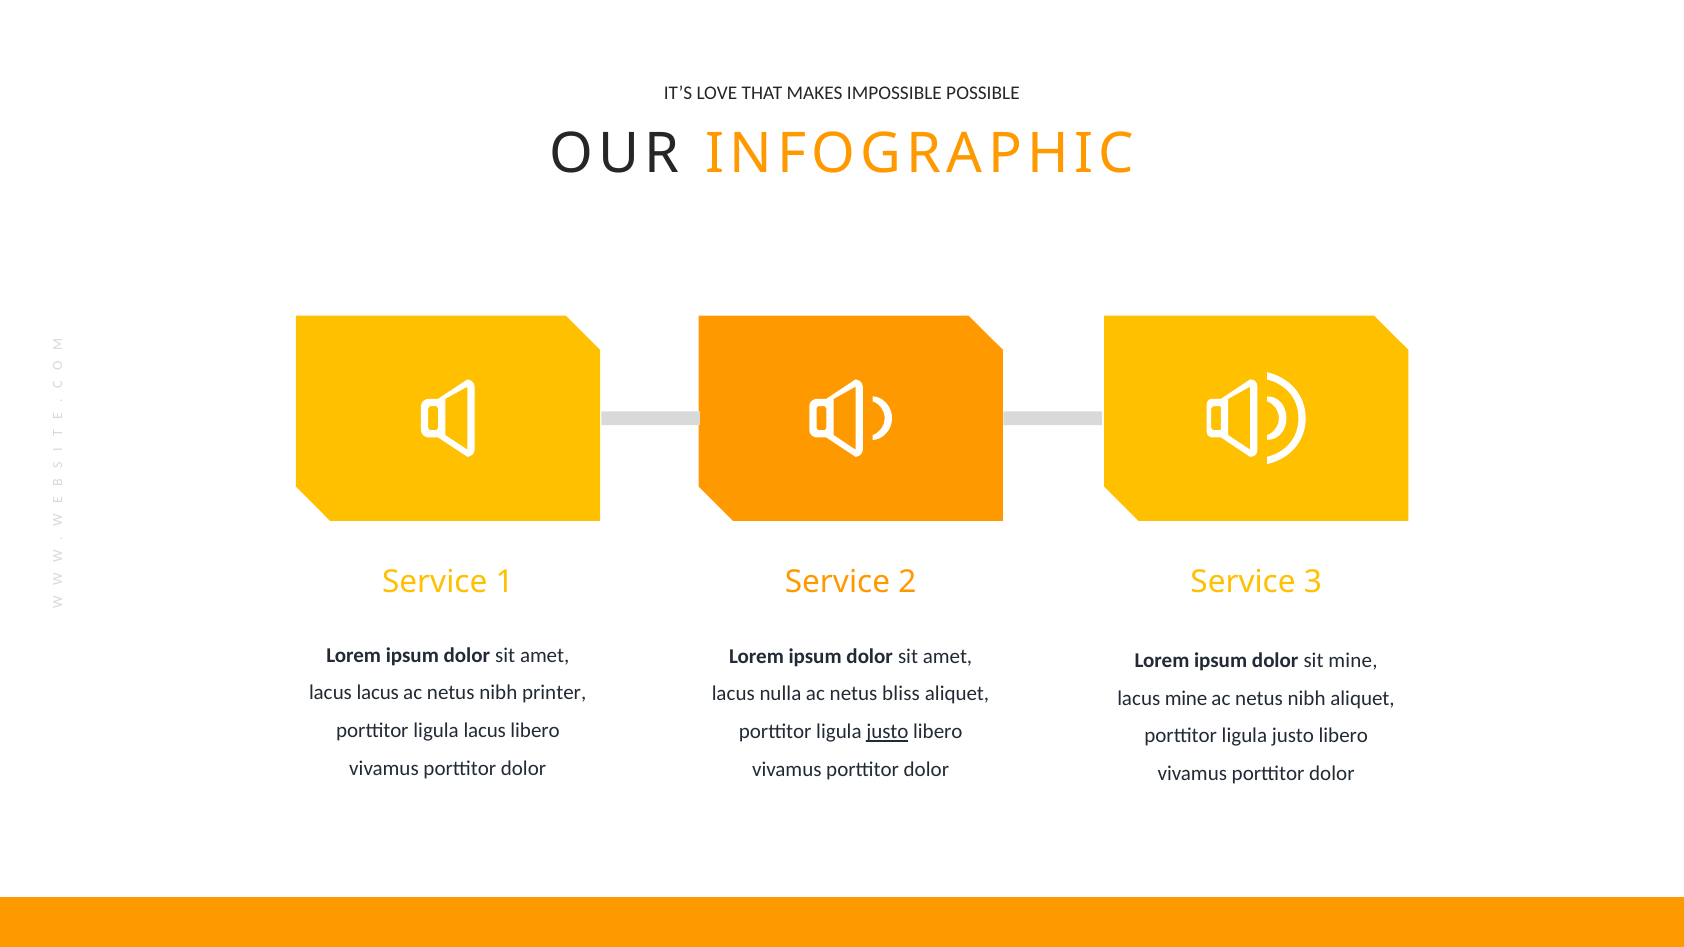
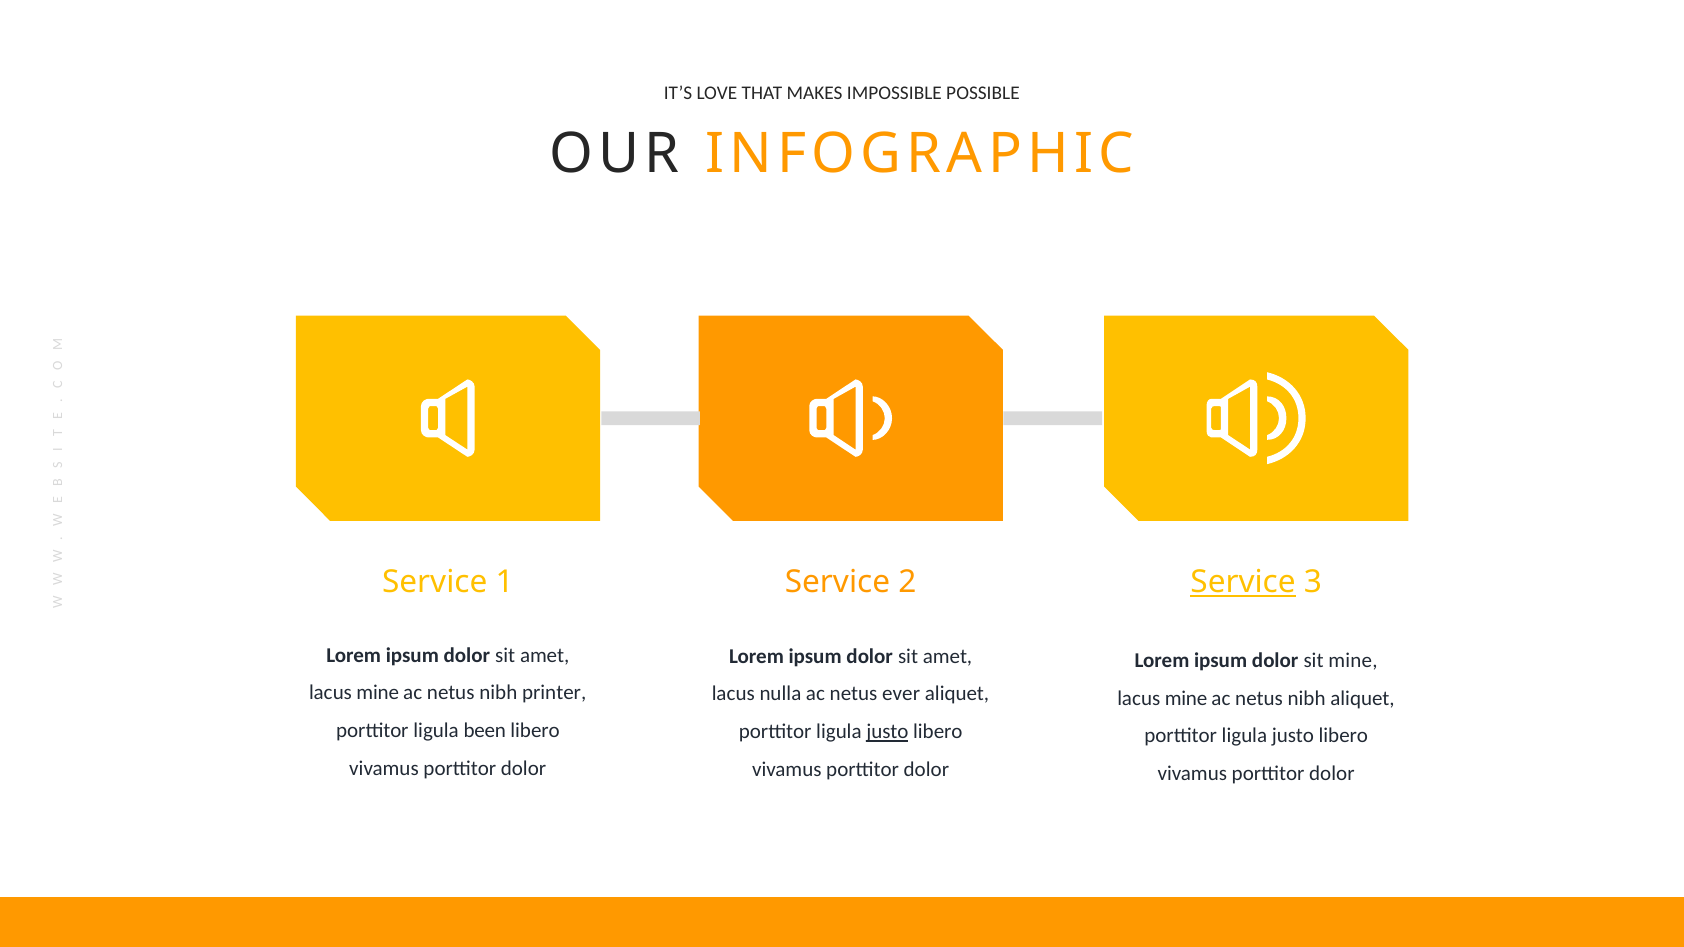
Service at (1243, 582) underline: none -> present
lacus at (378, 693): lacus -> mine
bliss: bliss -> ever
ligula lacus: lacus -> been
